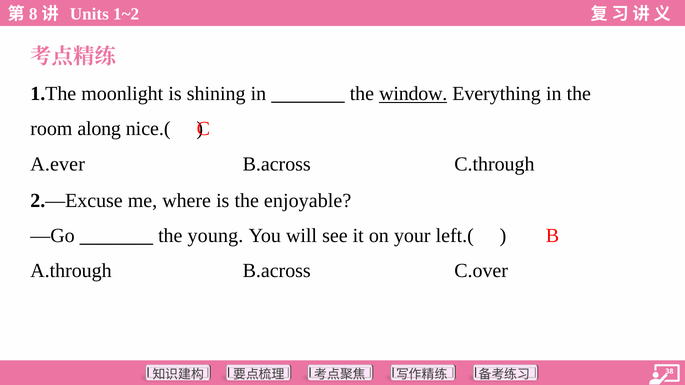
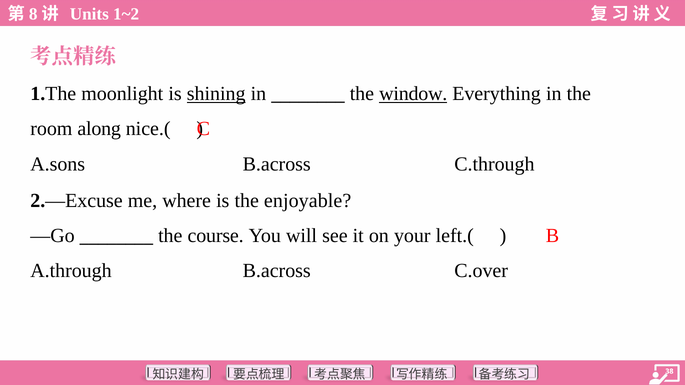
shining underline: none -> present
A.ever: A.ever -> A.sons
young: young -> course
